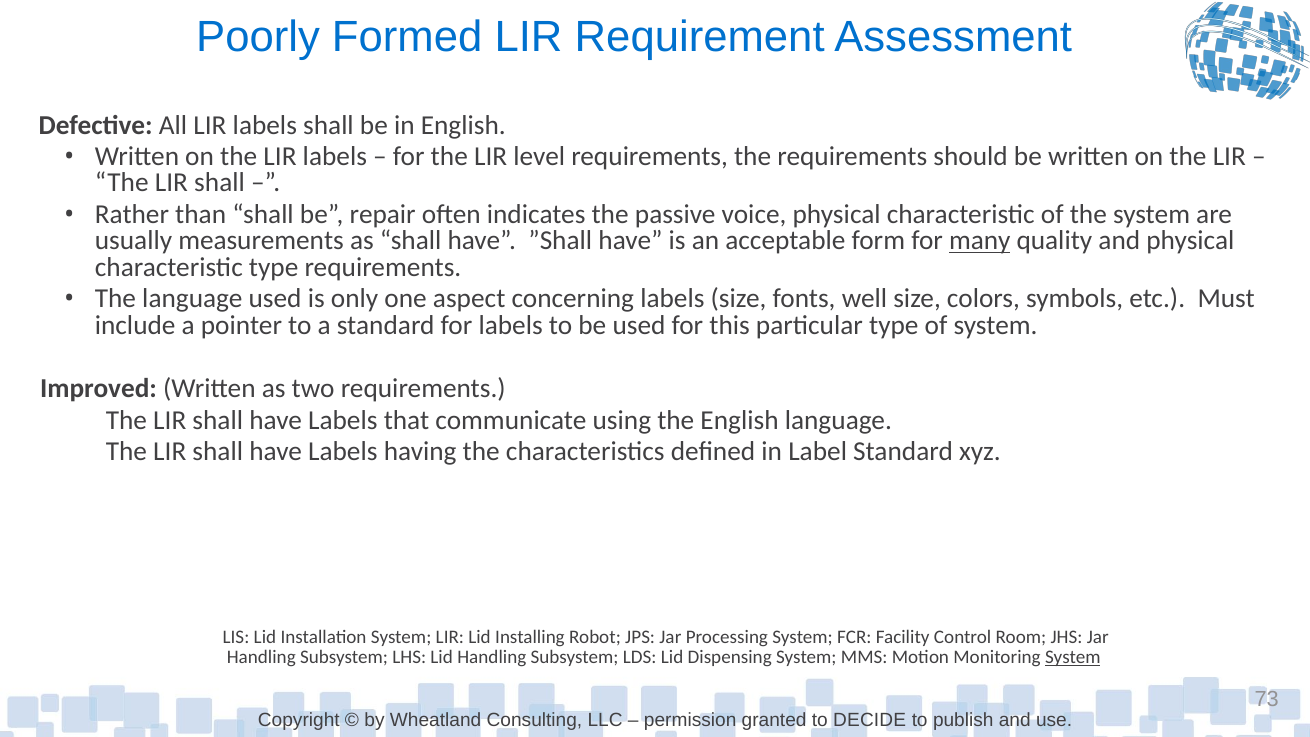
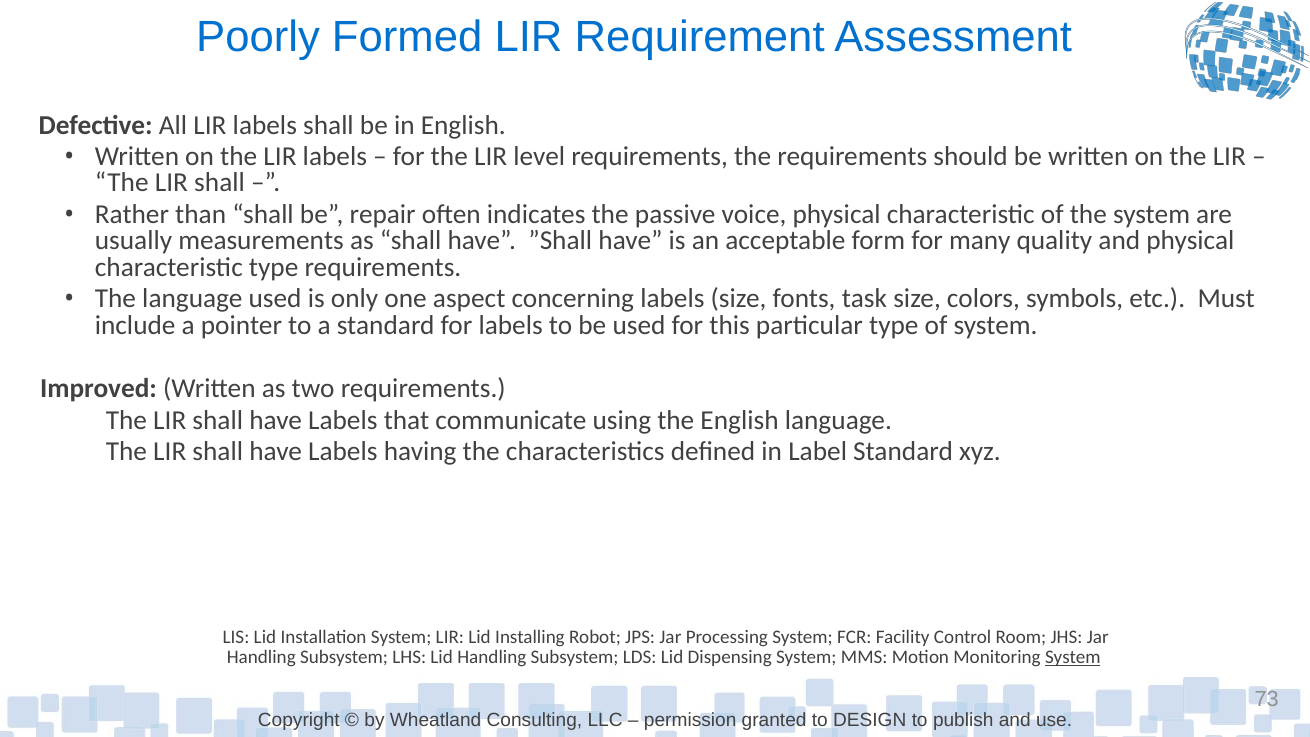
many underline: present -> none
well: well -> task
DECIDE: DECIDE -> DESIGN
